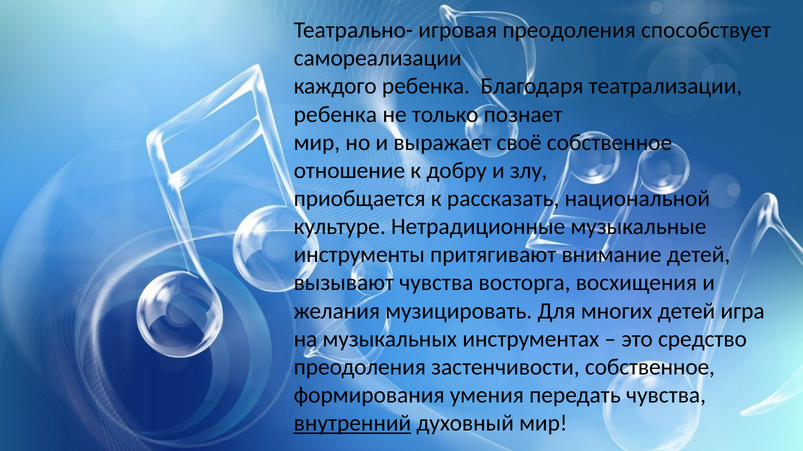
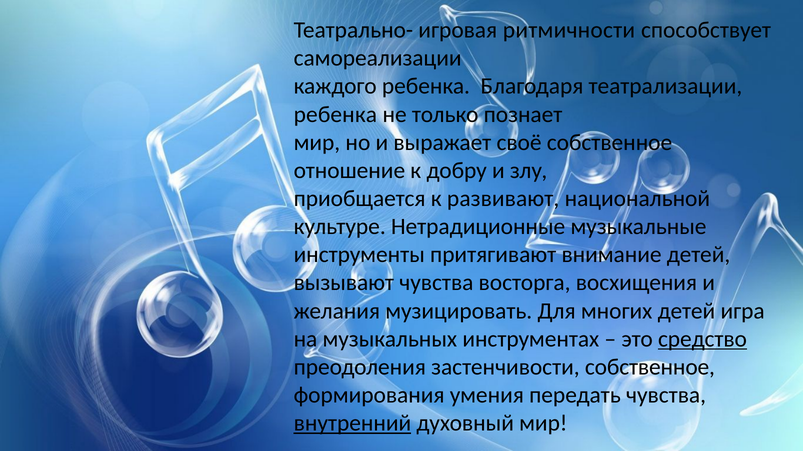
игровая преодоления: преодоления -> ритмичности
рассказать: рассказать -> развивают
средство underline: none -> present
